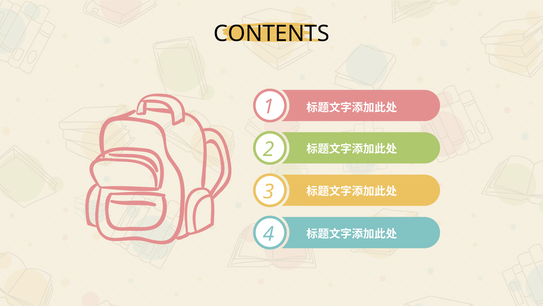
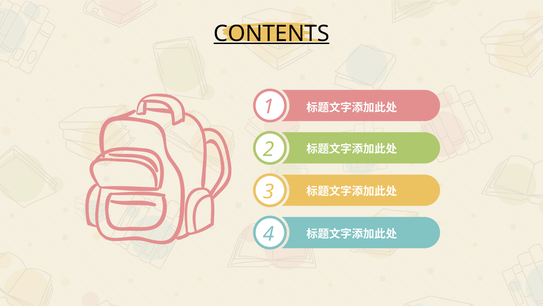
CONTENTS underline: none -> present
